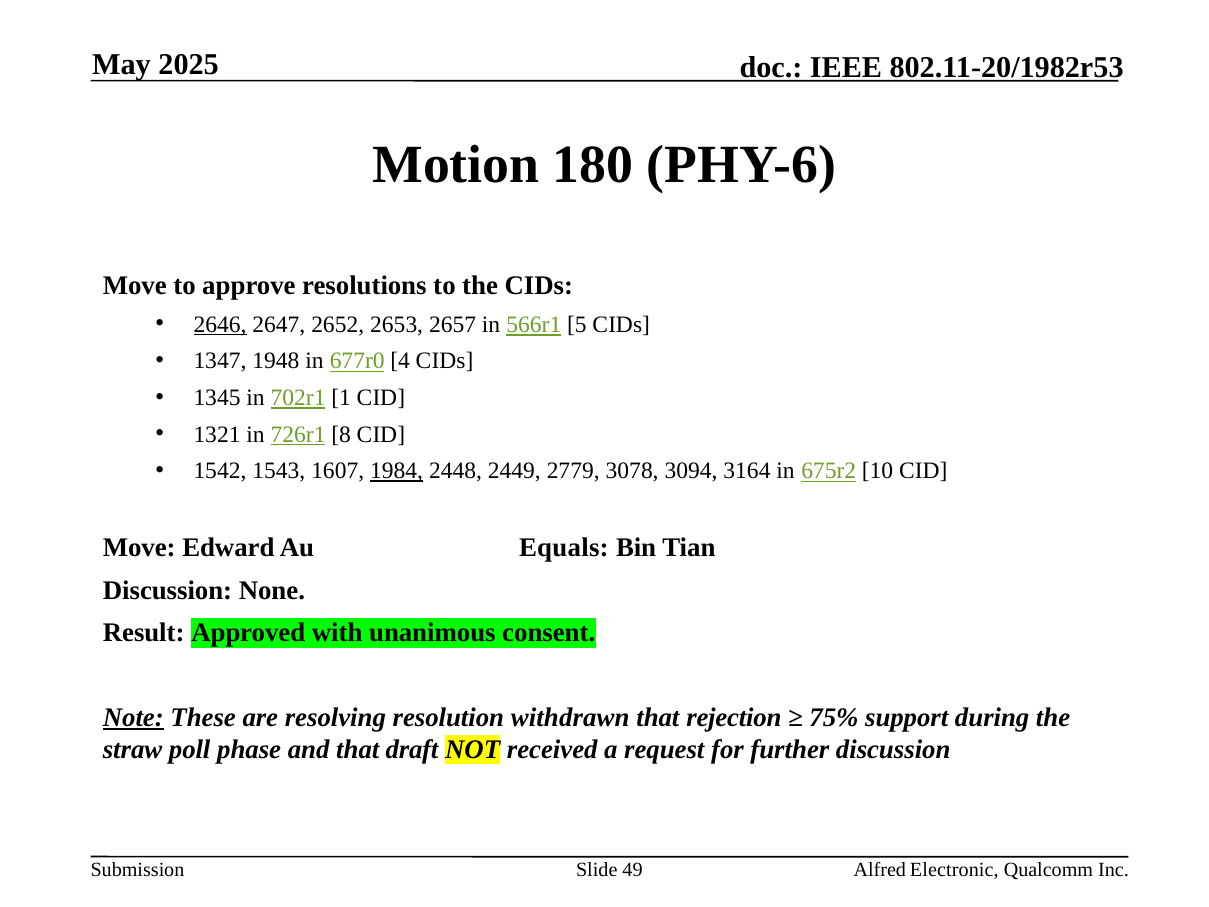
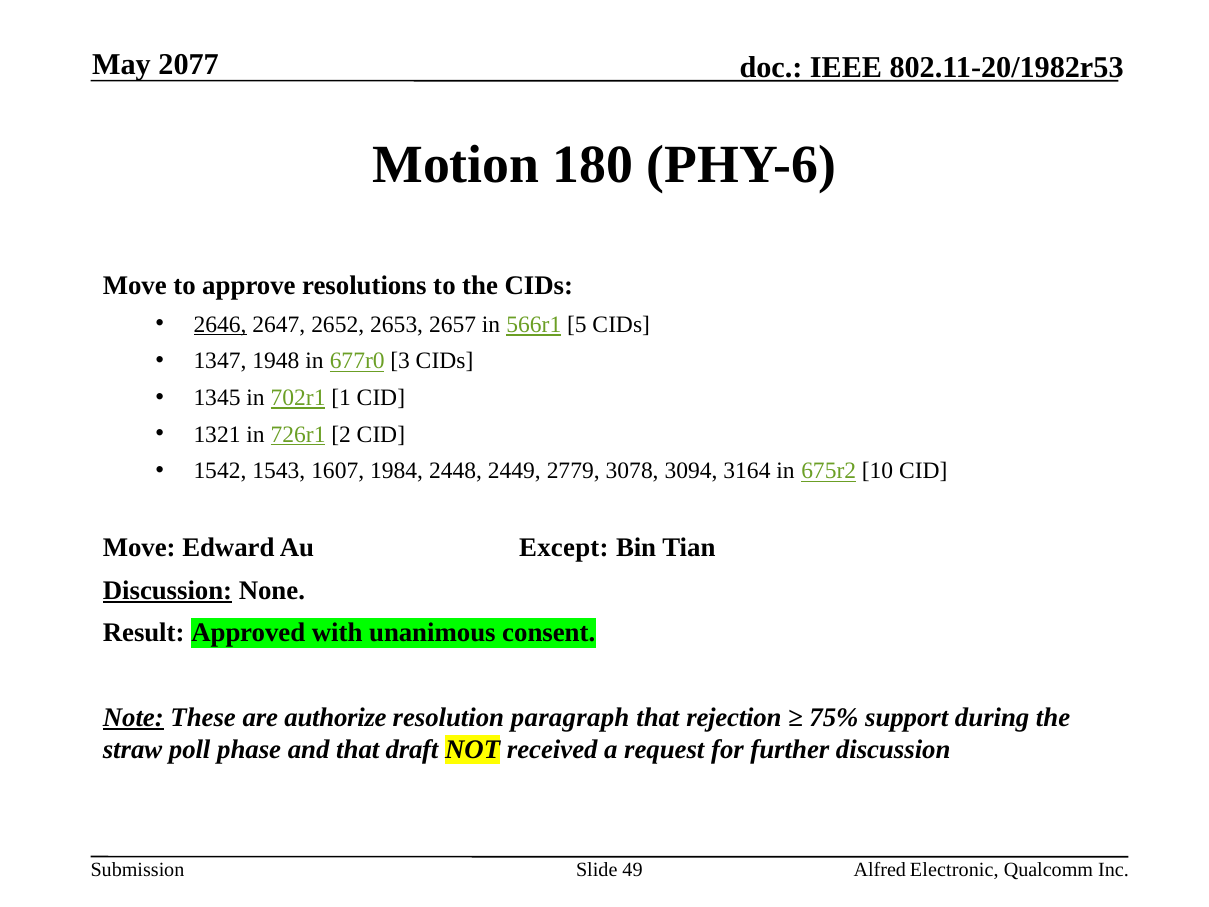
2025: 2025 -> 2077
4: 4 -> 3
8: 8 -> 2
1984 underline: present -> none
Equals: Equals -> Except
Discussion at (168, 590) underline: none -> present
resolving: resolving -> authorize
withdrawn: withdrawn -> paragraph
